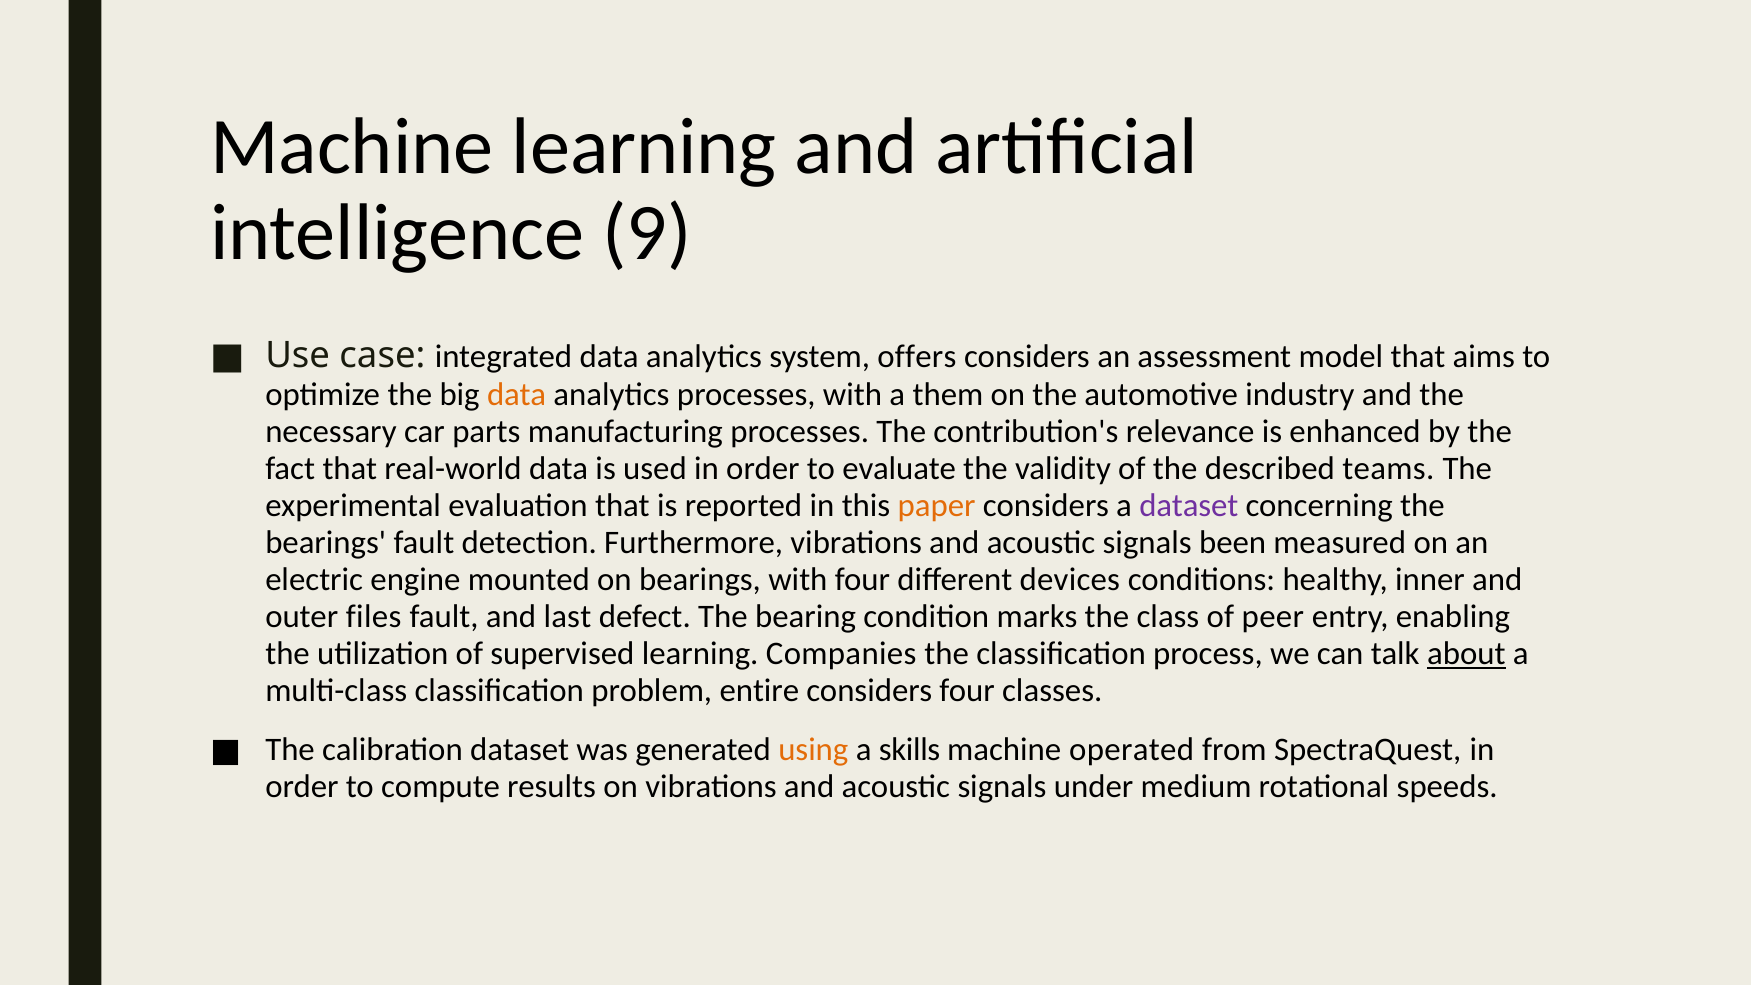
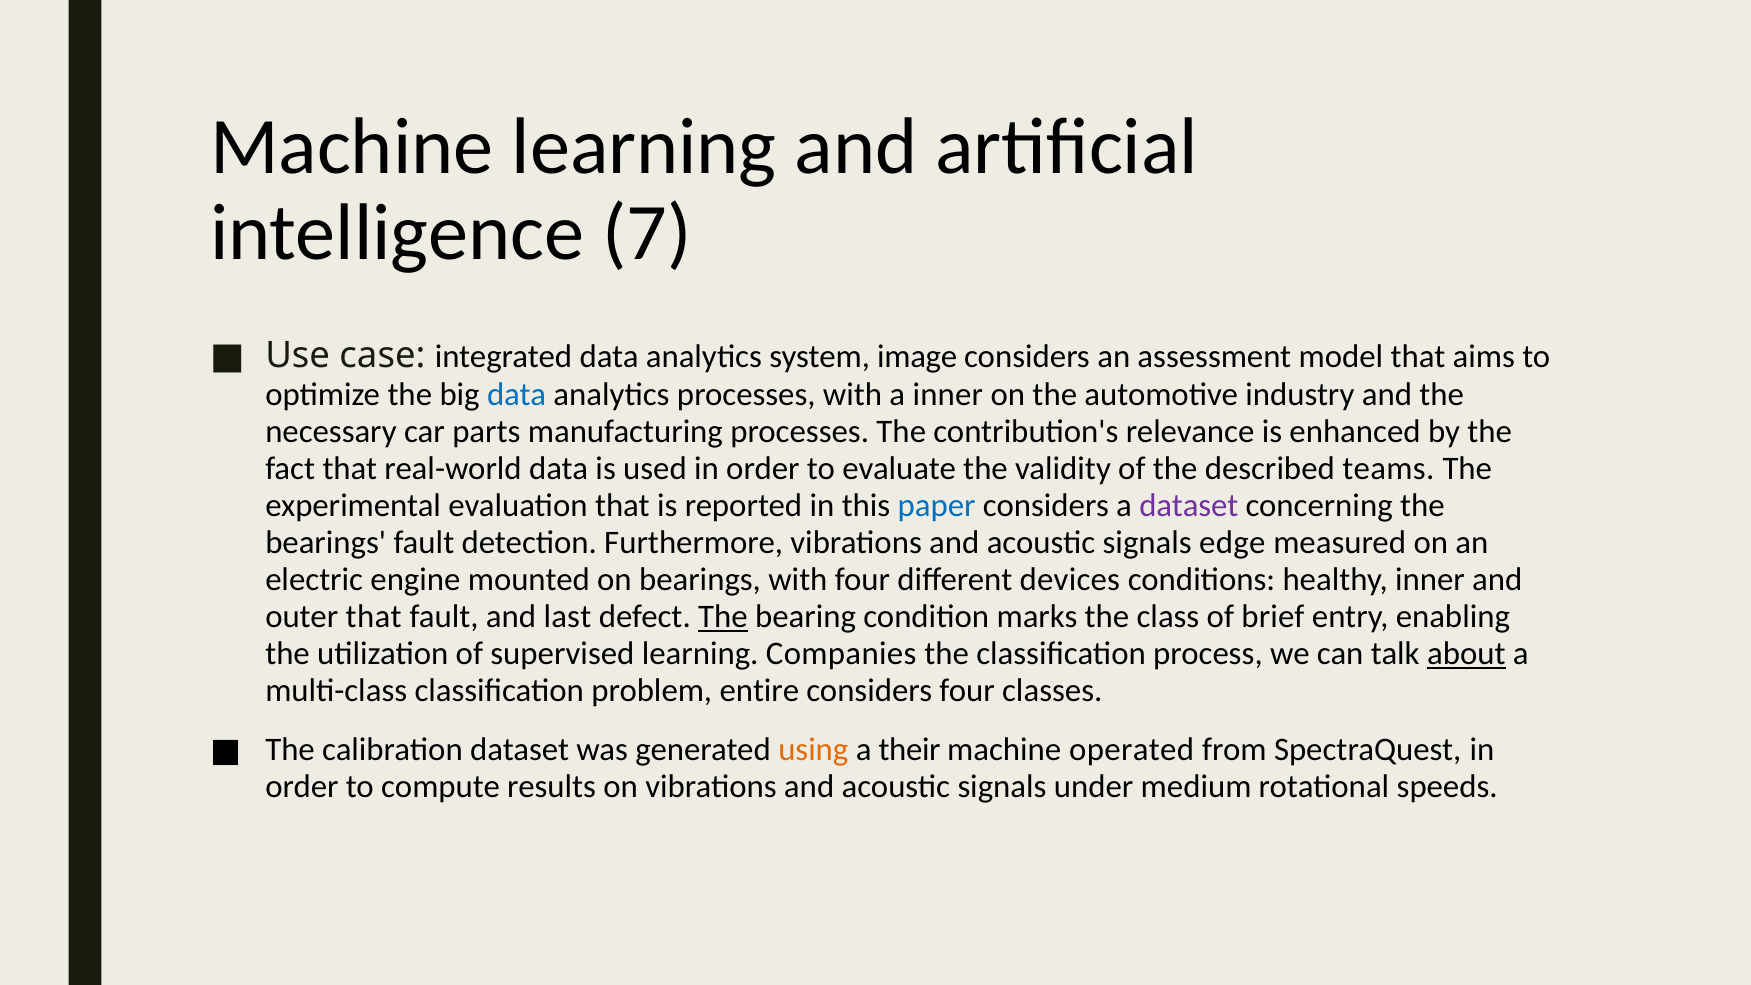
9: 9 -> 7
offers: offers -> image
data at (517, 395) colour: orange -> blue
a them: them -> inner
paper colour: orange -> blue
been: been -> edge
outer files: files -> that
The at (723, 617) underline: none -> present
peer: peer -> brief
skills: skills -> their
